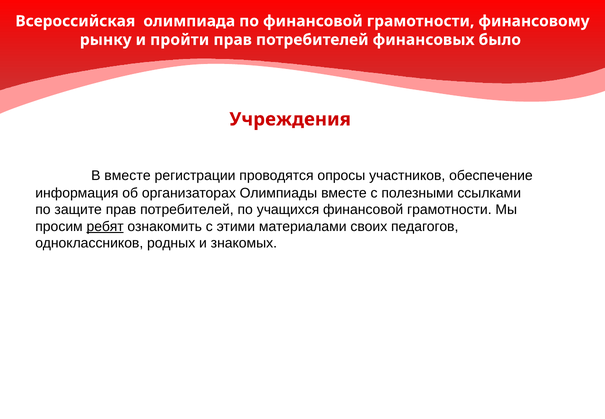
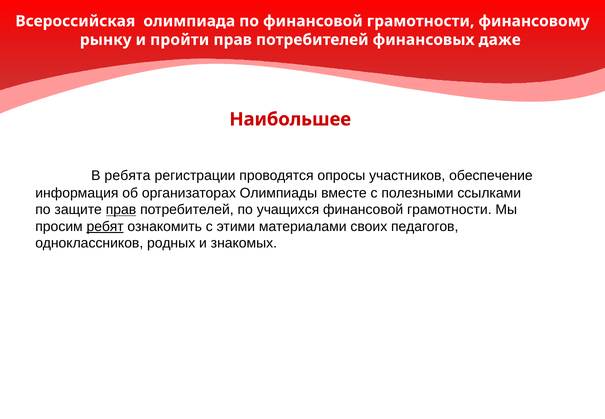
было: было -> даже
Учреждения: Учреждения -> Наибольшее
В вместе: вместе -> ребята
прав at (121, 210) underline: none -> present
